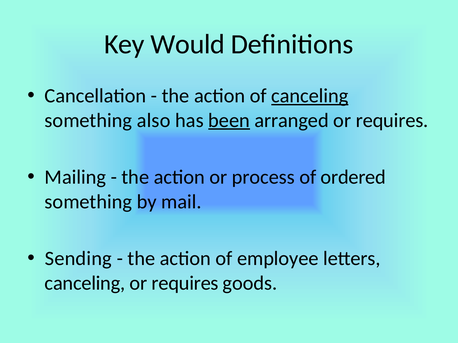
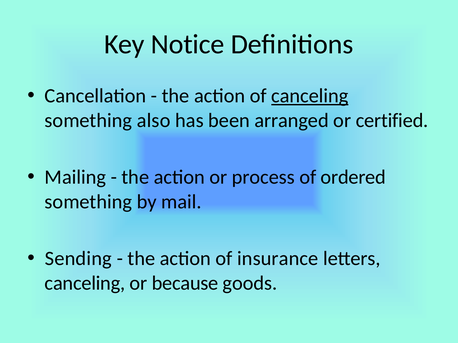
Would: Would -> Notice
been underline: present -> none
arranged or requires: requires -> certified
employee: employee -> insurance
requires at (185, 283): requires -> because
